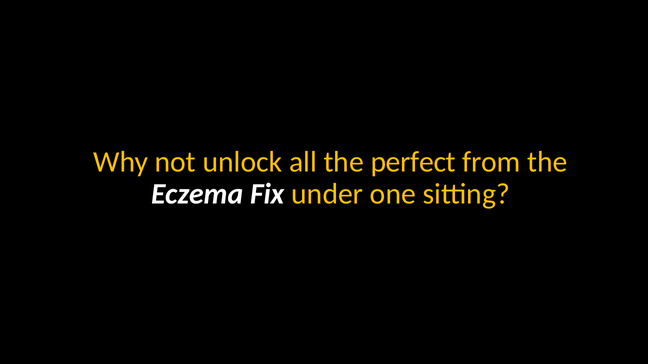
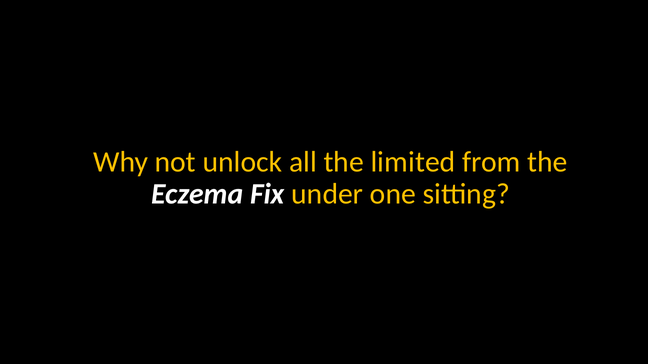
perfect: perfect -> limited
